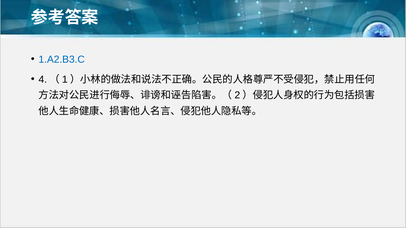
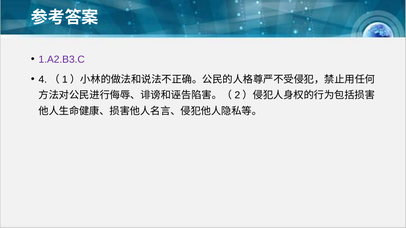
1.A2.B3.C colour: blue -> purple
